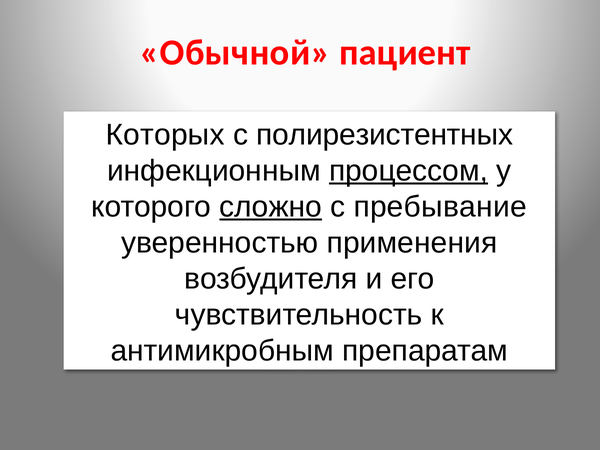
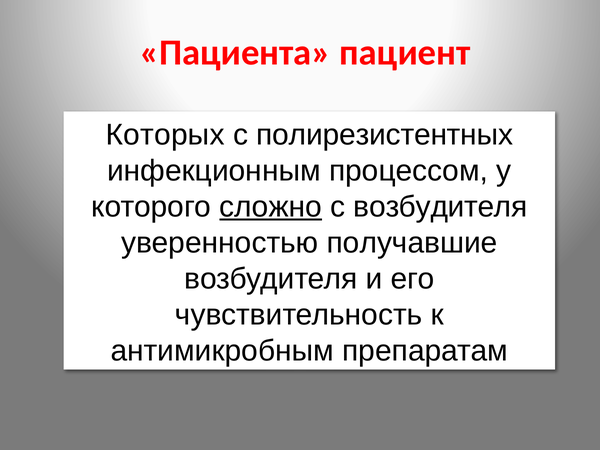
Обычной: Обычной -> Пациента
процессом underline: present -> none
с пребывание: пребывание -> возбудителя
применения: применения -> получавшие
